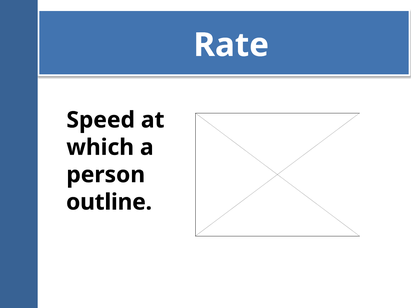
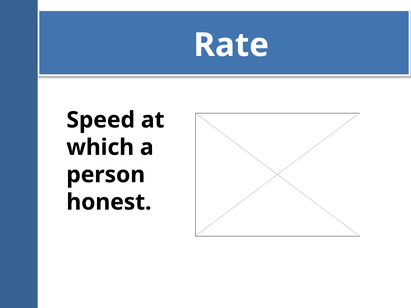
outline: outline -> honest
